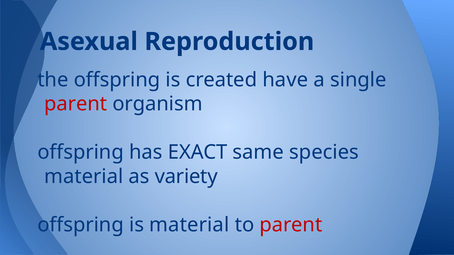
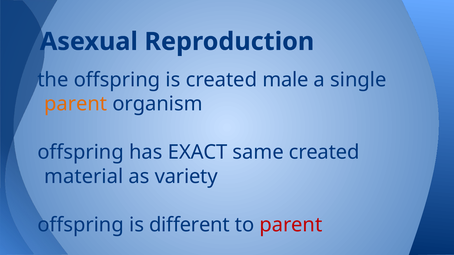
have: have -> male
parent at (76, 104) colour: red -> orange
same species: species -> created
is material: material -> different
